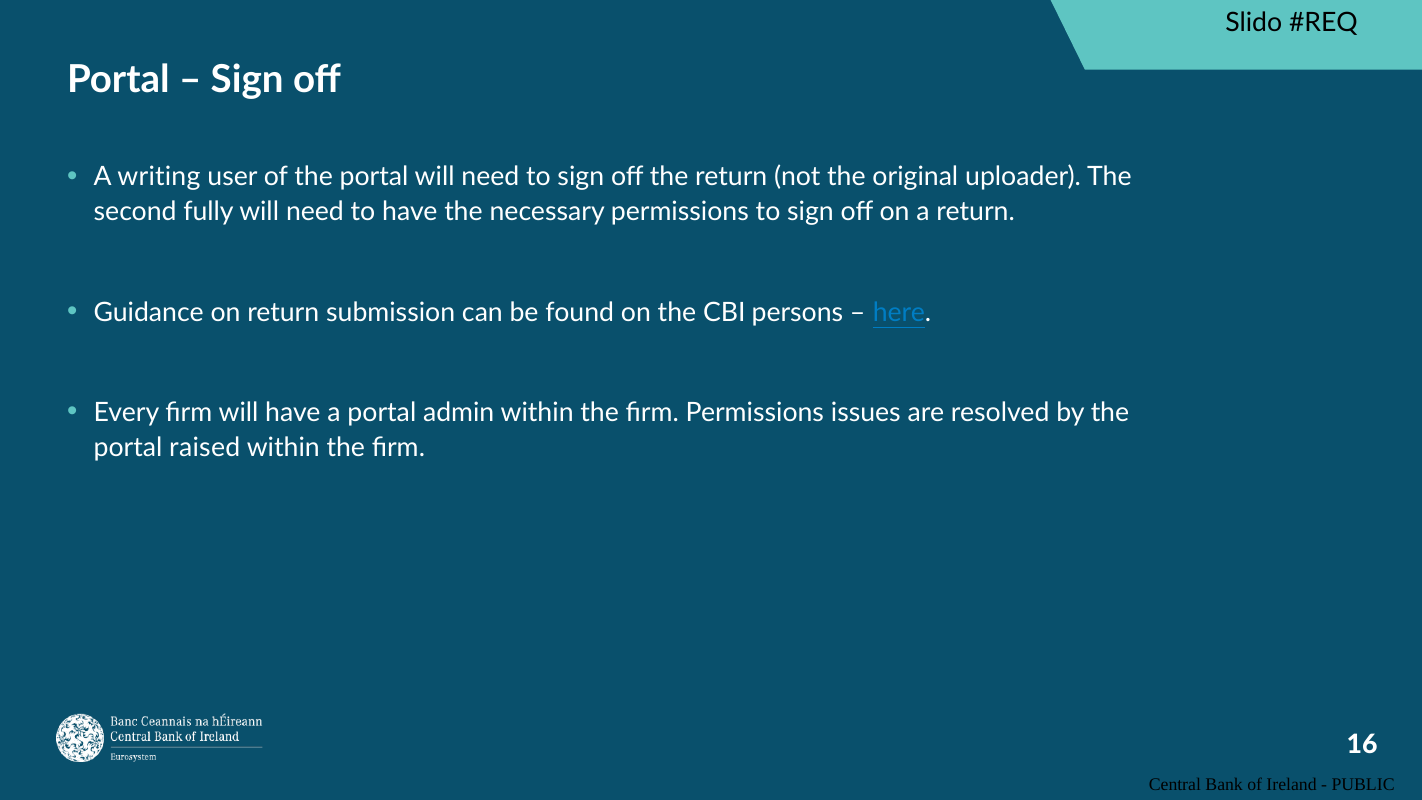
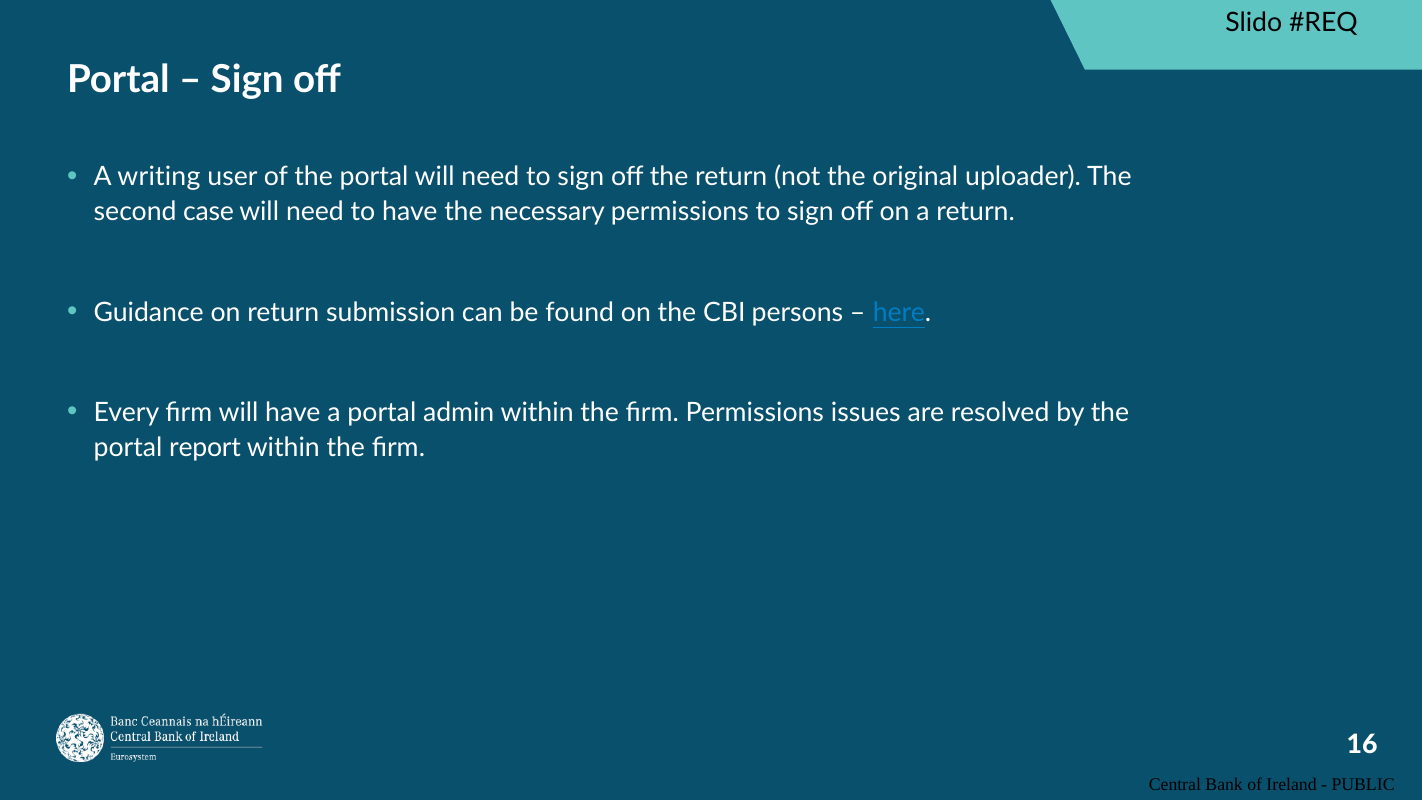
fully: fully -> case
raised: raised -> report
